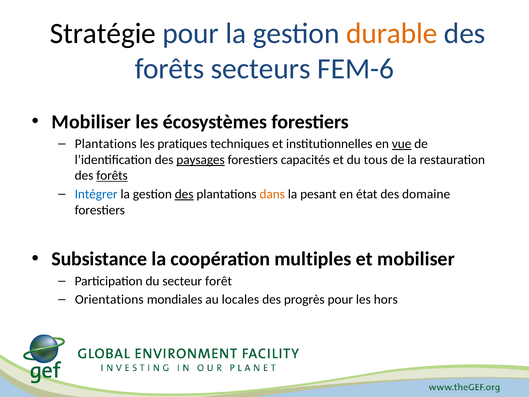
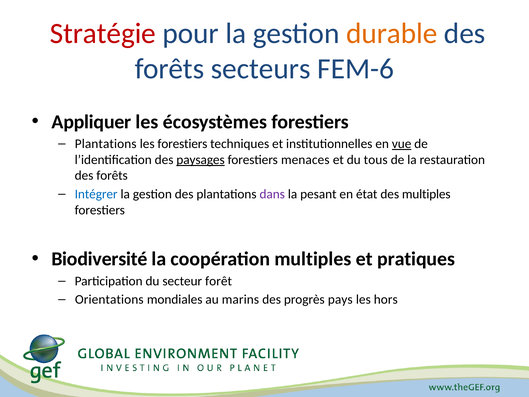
Stratégie colour: black -> red
Mobiliser at (91, 122): Mobiliser -> Appliquer
les pratiques: pratiques -> forestiers
capacités: capacités -> menaces
forêts at (112, 176) underline: present -> none
des at (184, 194) underline: present -> none
dans colour: orange -> purple
des domaine: domaine -> multiples
Subsistance: Subsistance -> Biodiversité
et mobiliser: mobiliser -> pratiques
locales: locales -> marins
progrès pour: pour -> pays
